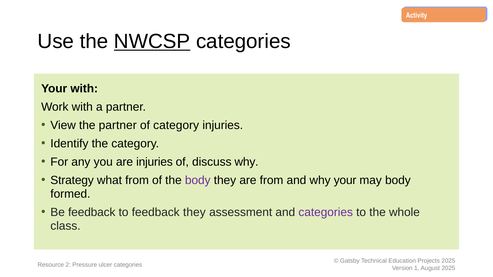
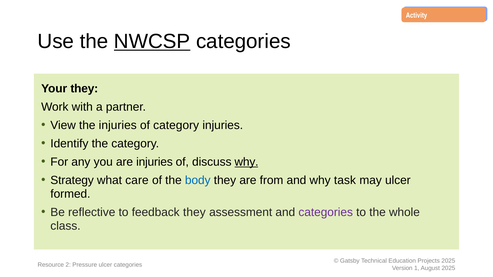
Your with: with -> they
the partner: partner -> injuries
why at (247, 162) underline: none -> present
what from: from -> care
body at (198, 180) colour: purple -> blue
why your: your -> task
may body: body -> ulcer
Be feedback: feedback -> reflective
